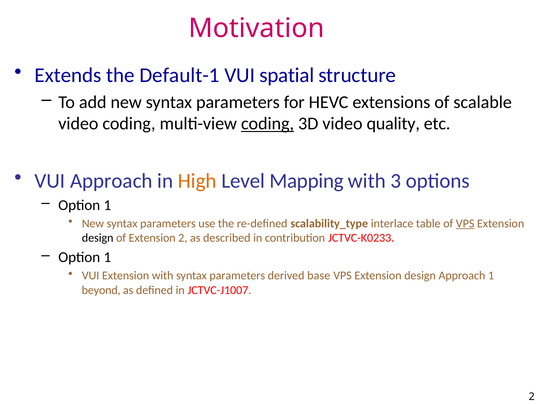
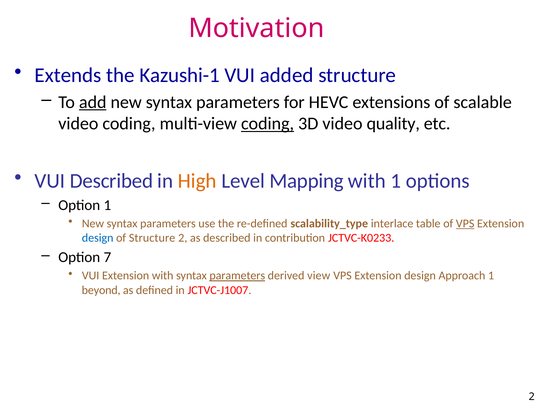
Default-1: Default-1 -> Kazushi-1
spatial: spatial -> added
add underline: none -> present
VUI Approach: Approach -> Described
with 3: 3 -> 1
design at (98, 238) colour: black -> blue
of Extension: Extension -> Structure
1 at (107, 257): 1 -> 7
parameters at (237, 276) underline: none -> present
base: base -> view
